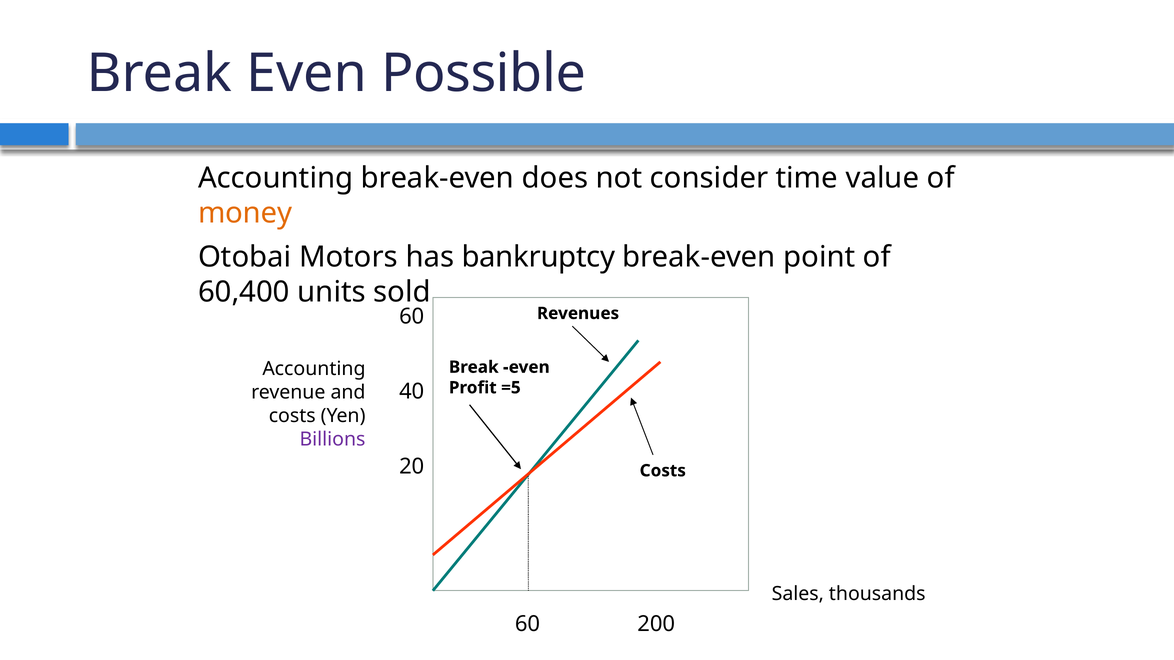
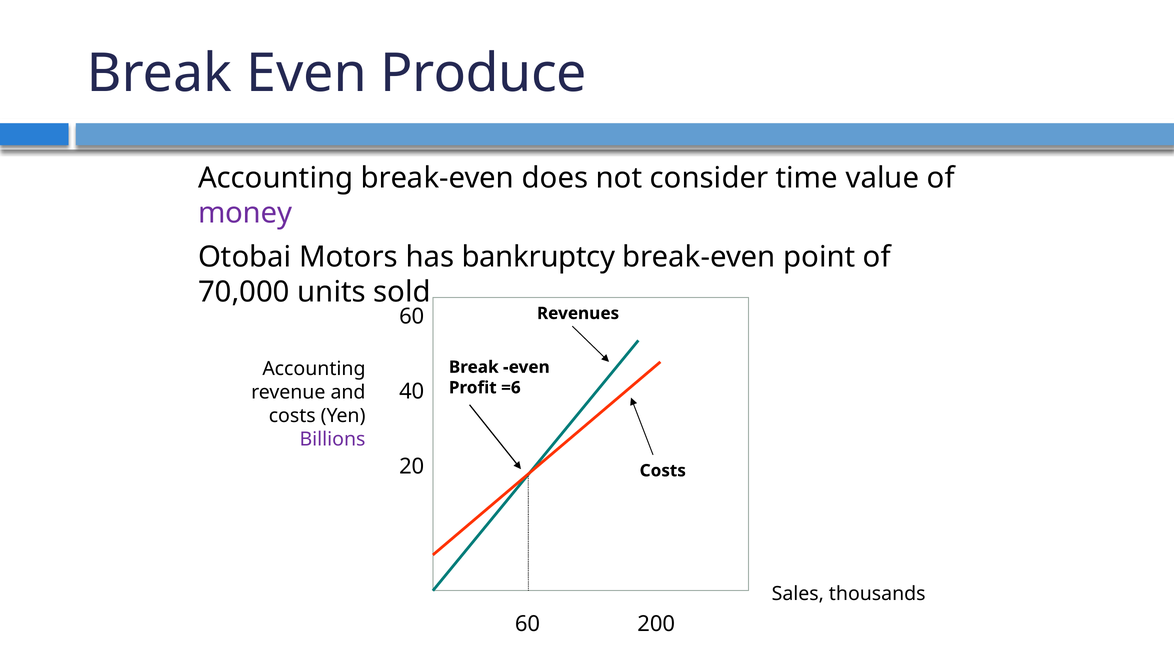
Possible: Possible -> Produce
money colour: orange -> purple
60,400: 60,400 -> 70,000
=5: =5 -> =6
